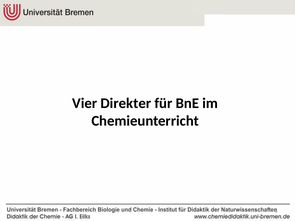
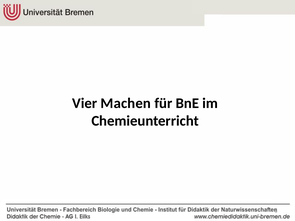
Direkter: Direkter -> Machen
